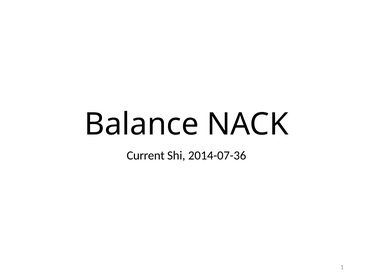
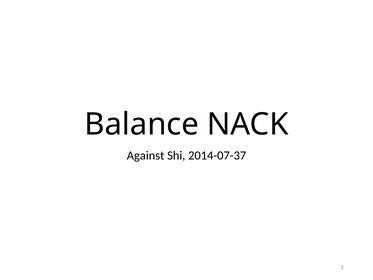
Current: Current -> Against
2014-07-36: 2014-07-36 -> 2014-07-37
